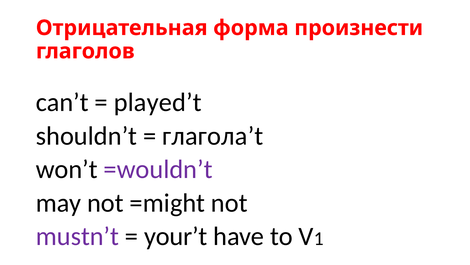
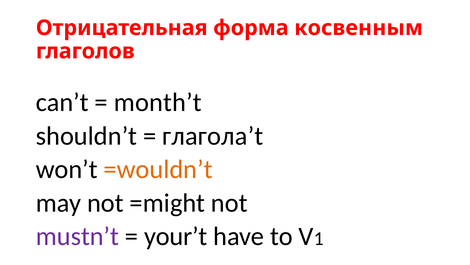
произнести: произнести -> косвенным
played’t: played’t -> month’t
=wouldn’t colour: purple -> orange
